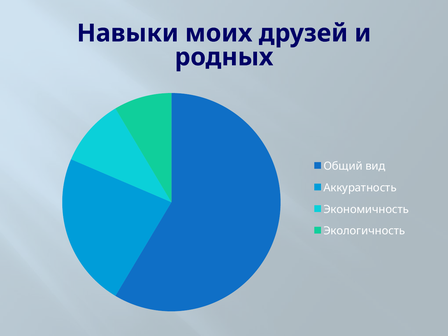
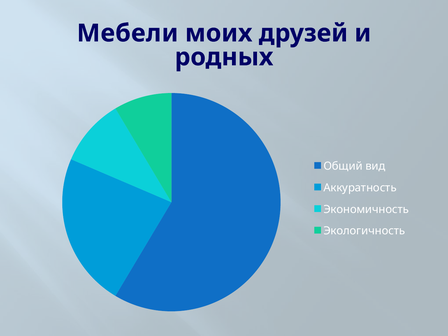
Навыки: Навыки -> Мебели
